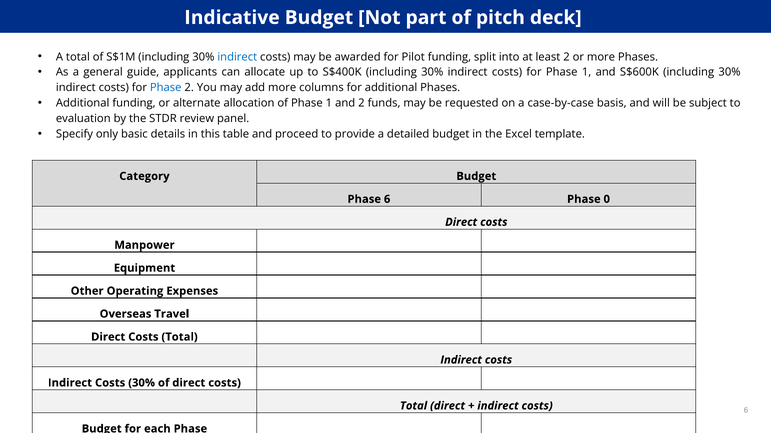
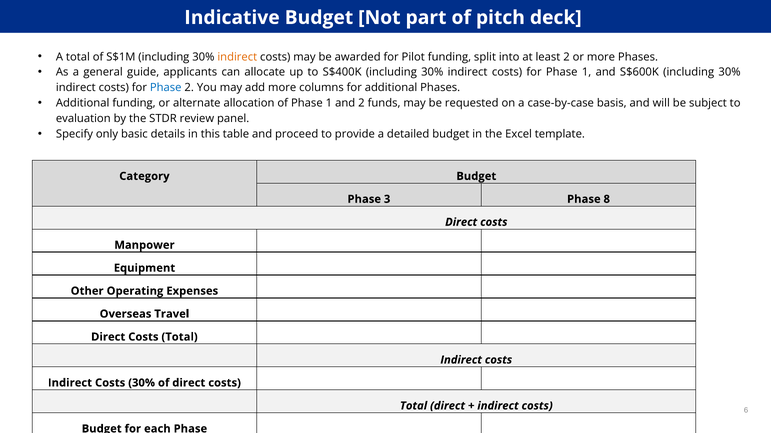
indirect at (237, 57) colour: blue -> orange
Phase 6: 6 -> 3
0: 0 -> 8
